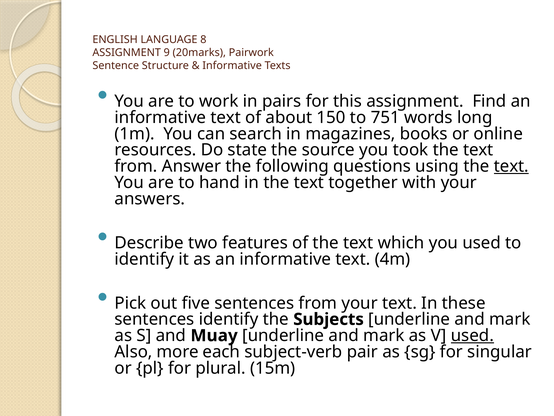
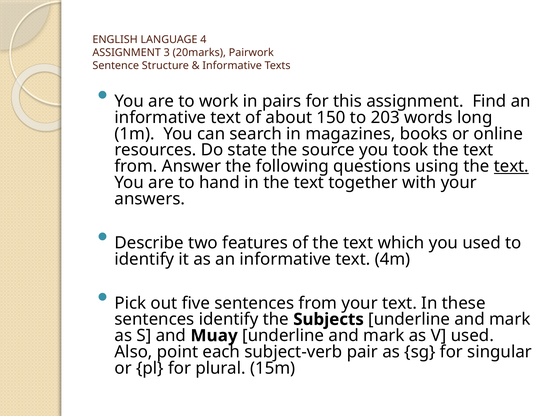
8: 8 -> 4
9: 9 -> 3
751: 751 -> 203
used at (472, 335) underline: present -> none
more: more -> point
